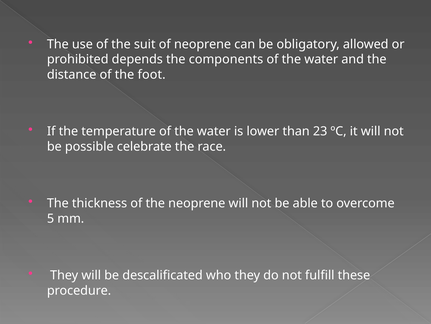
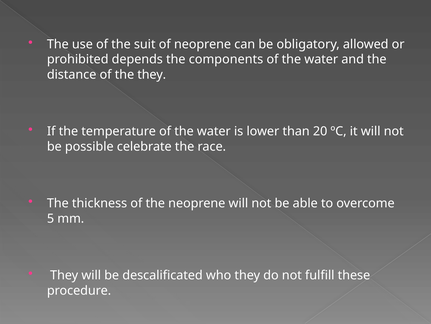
the foot: foot -> they
23: 23 -> 20
